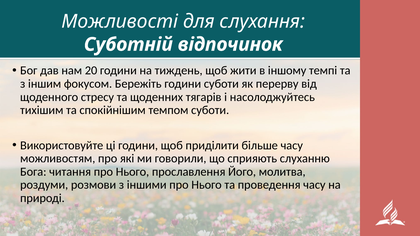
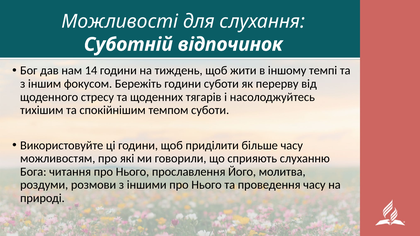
20: 20 -> 14
